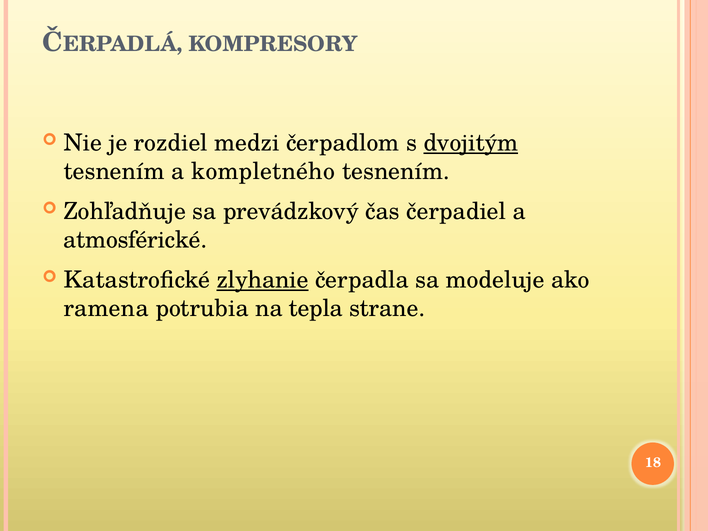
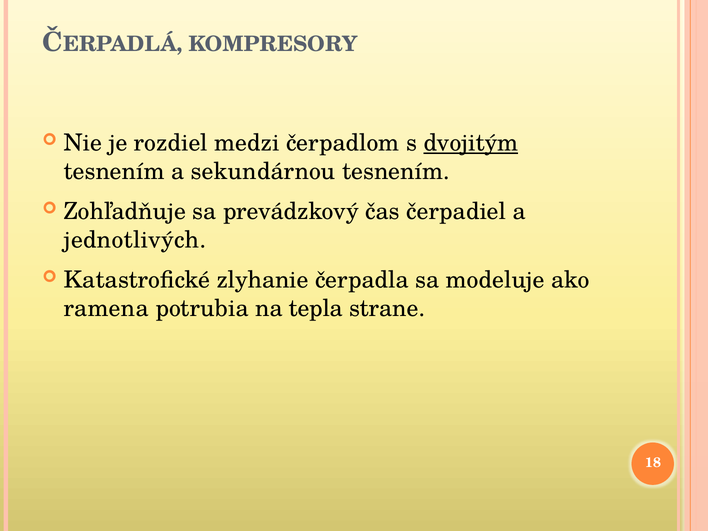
kompletného: kompletného -> sekundárnou
atmosférické: atmosférické -> jednotlivých
zlyhanie underline: present -> none
